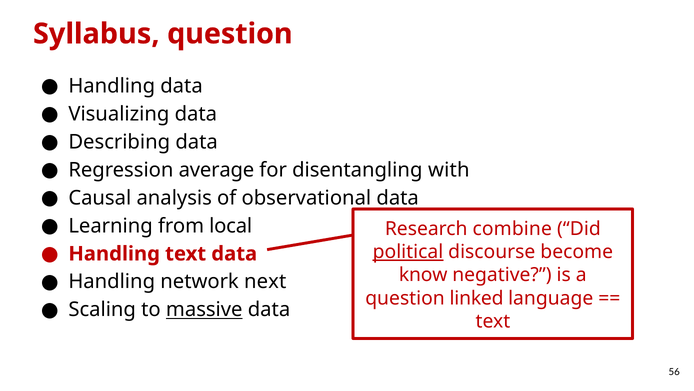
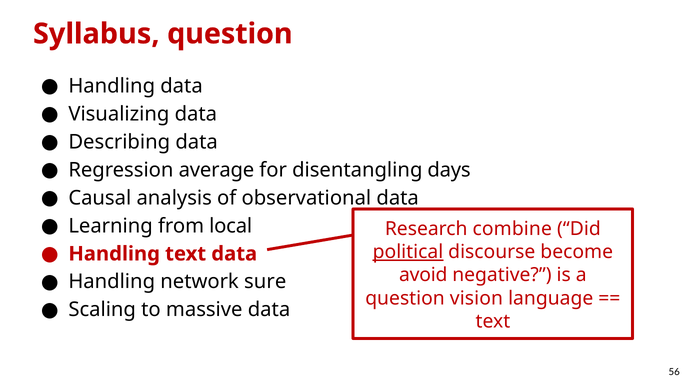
with: with -> days
know: know -> avoid
next: next -> sure
linked: linked -> vision
massive underline: present -> none
